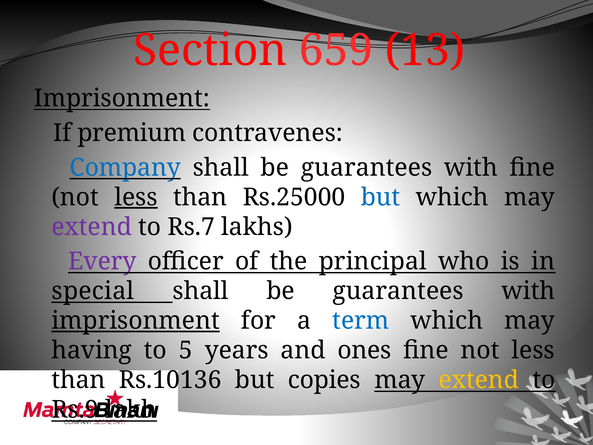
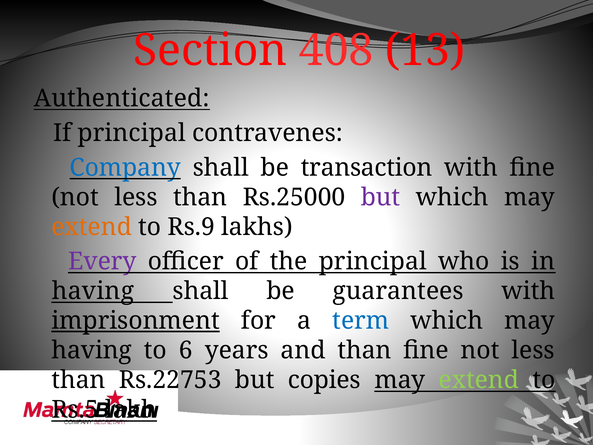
659: 659 -> 408
Imprisonment at (122, 98): Imprisonment -> Authenticated
If premium: premium -> principal
guarantees at (367, 167): guarantees -> transaction
less at (136, 197) underline: present -> none
but at (381, 197) colour: blue -> purple
extend at (92, 227) colour: purple -> orange
Rs.7: Rs.7 -> Rs.9
special at (93, 291): special -> having
5: 5 -> 6
and ones: ones -> than
Rs.10136: Rs.10136 -> Rs.22753
extend at (479, 380) colour: yellow -> light green
Rs.9: Rs.9 -> Rs.5
